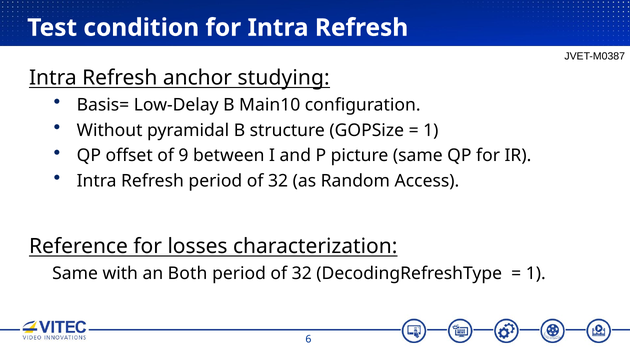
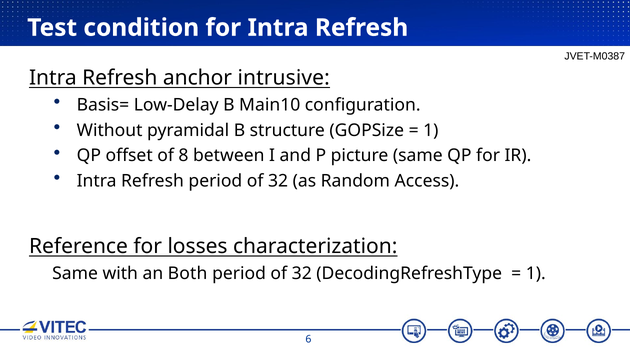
studying: studying -> intrusive
9: 9 -> 8
